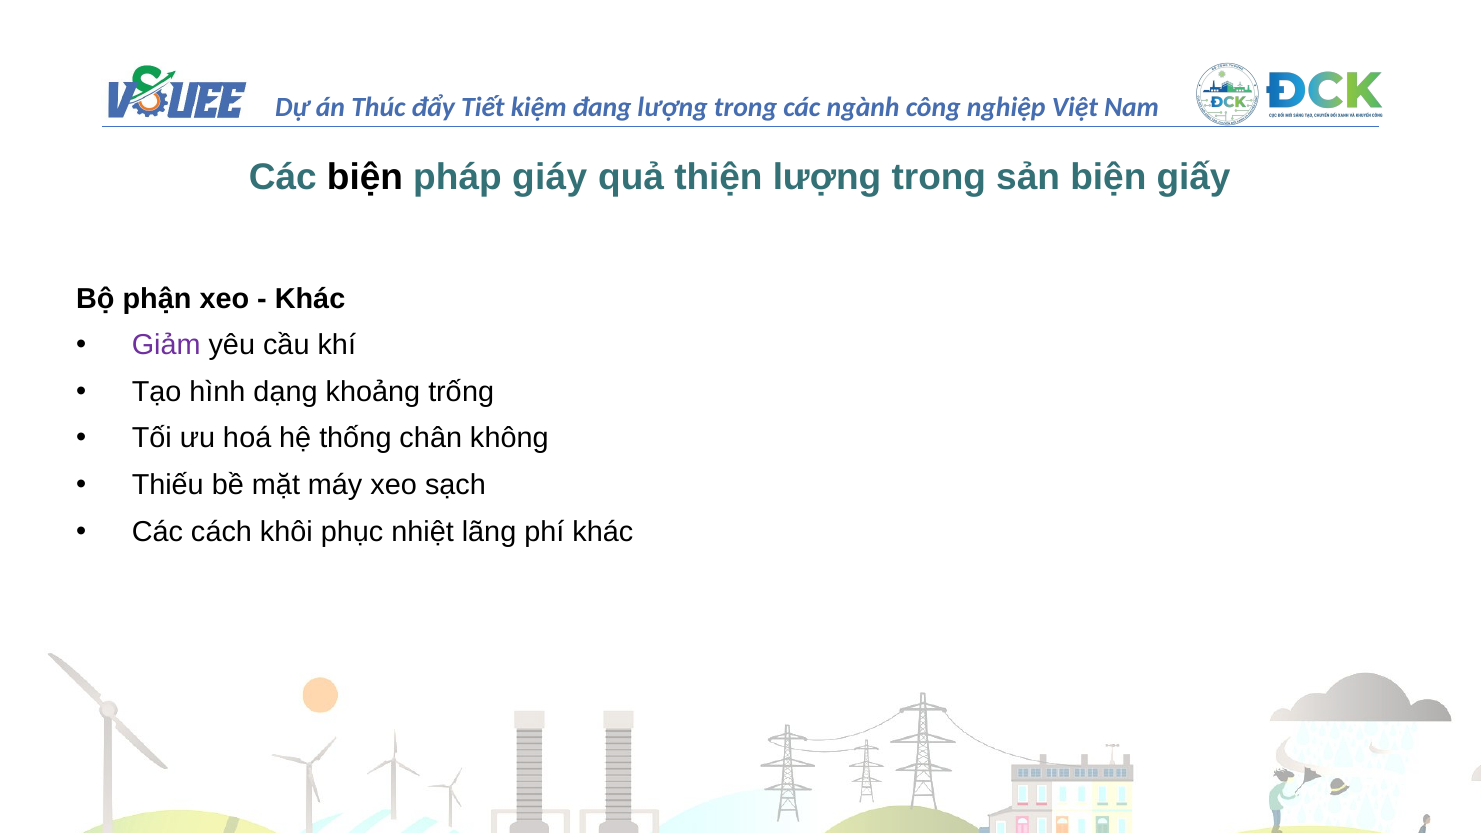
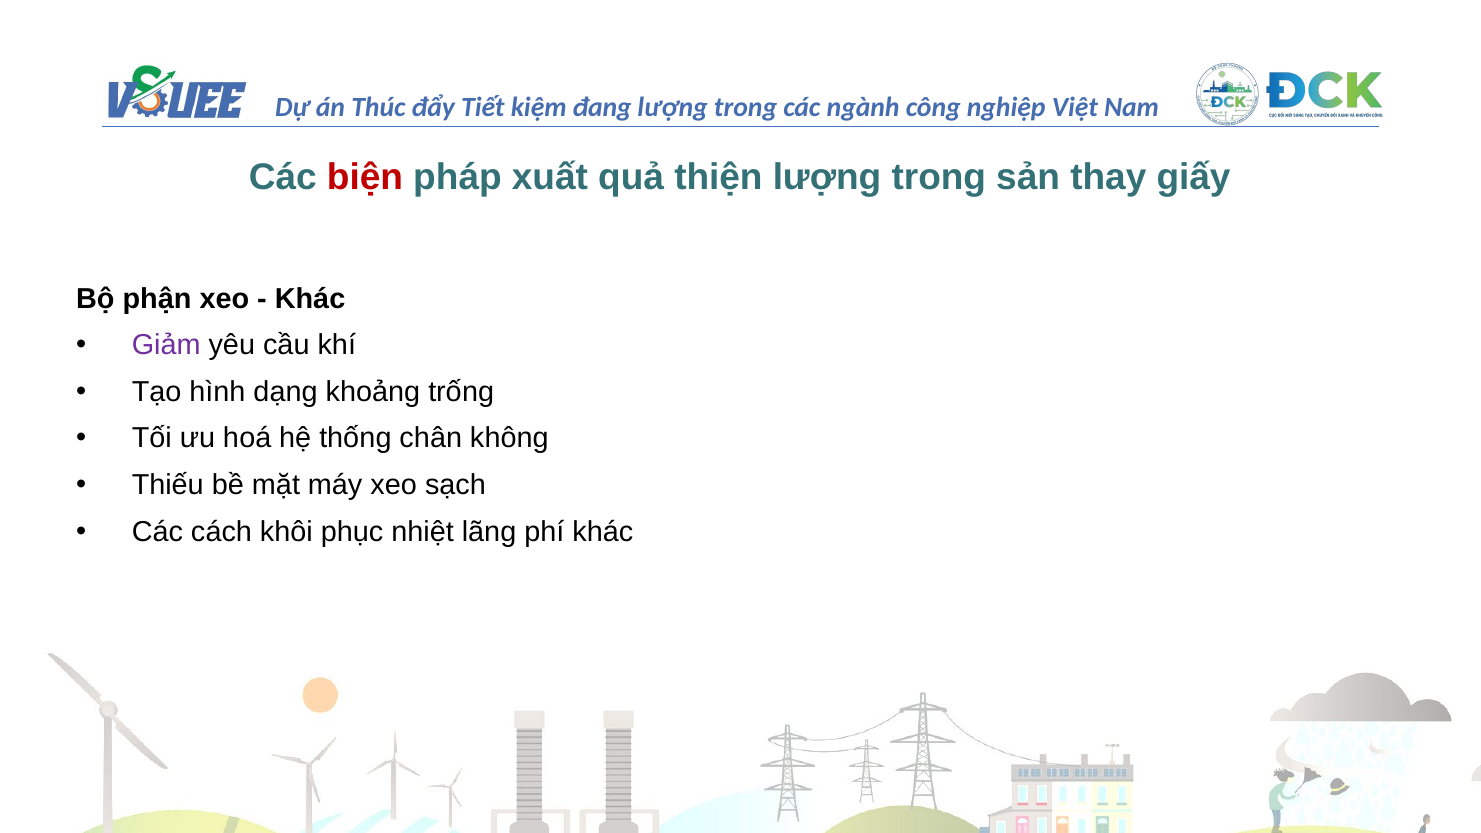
biện at (365, 177) colour: black -> red
giáy: giáy -> xuất
sản biện: biện -> thay
